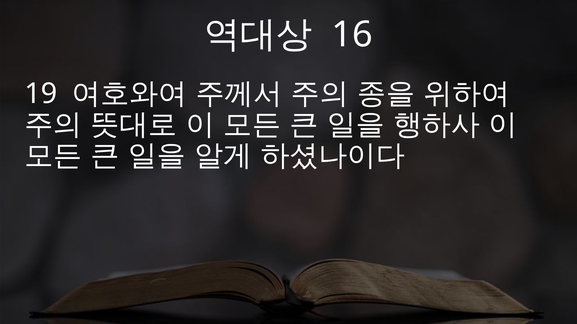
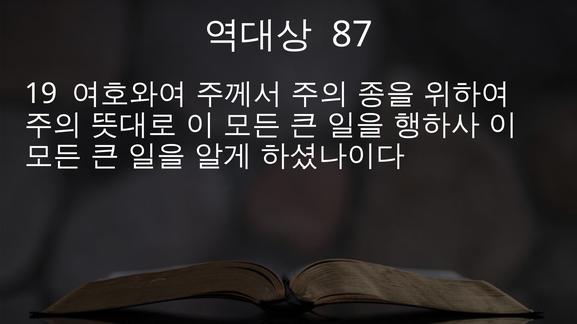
16: 16 -> 87
